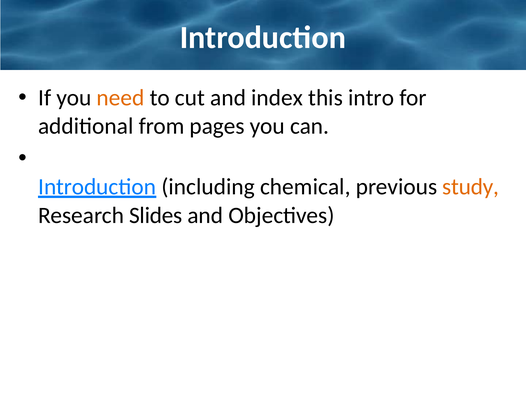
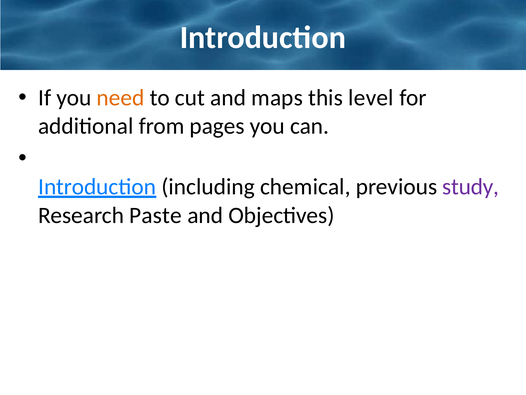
index: index -> maps
intro: intro -> level
study colour: orange -> purple
Slides: Slides -> Paste
